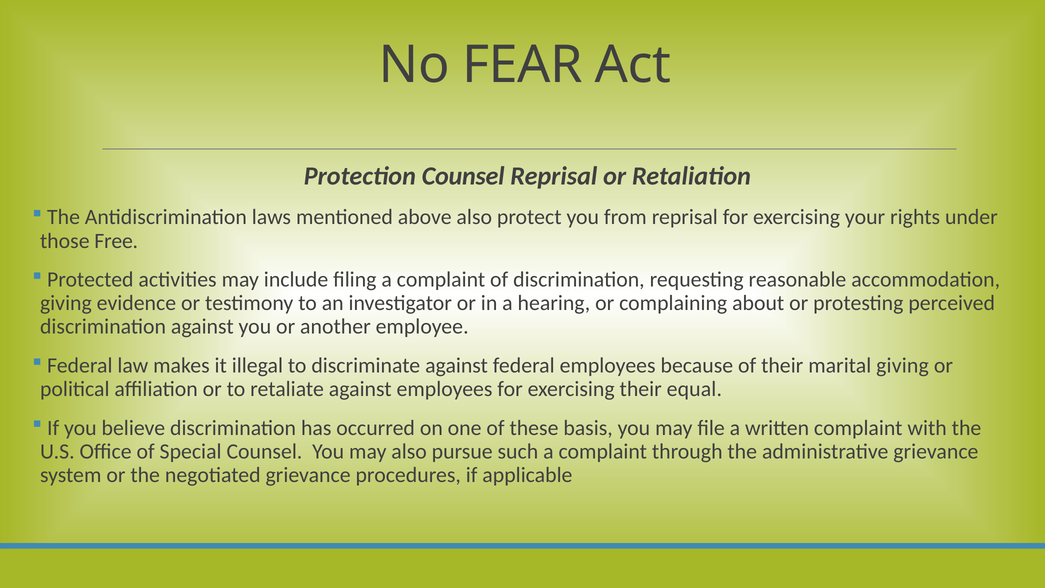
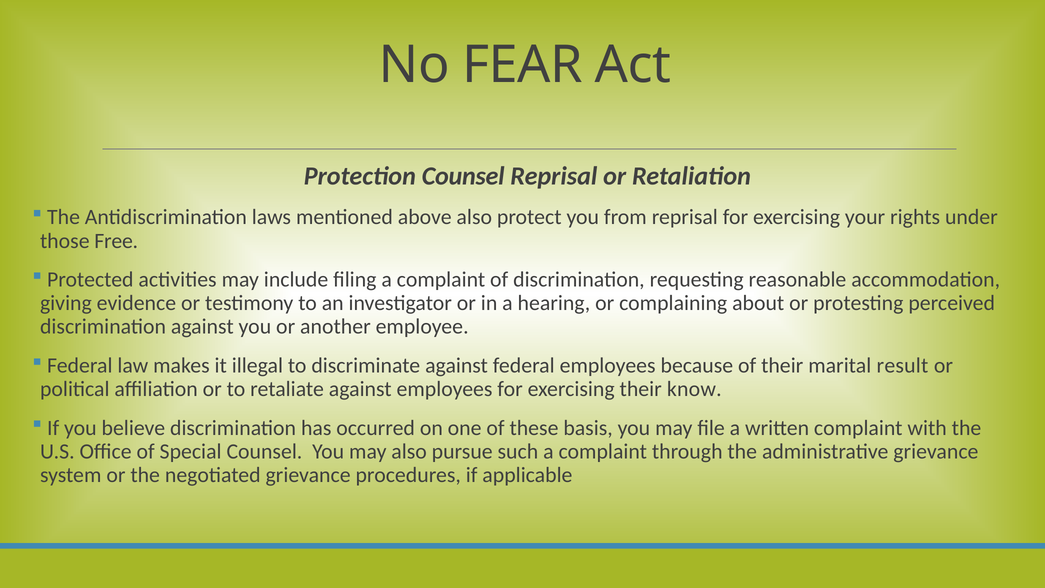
marital giving: giving -> result
equal: equal -> know
